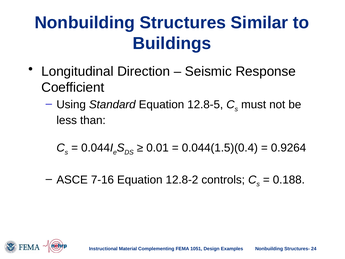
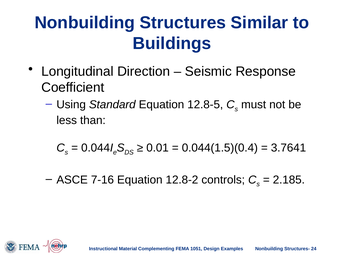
0.9264: 0.9264 -> 3.7641
0.188: 0.188 -> 2.185
